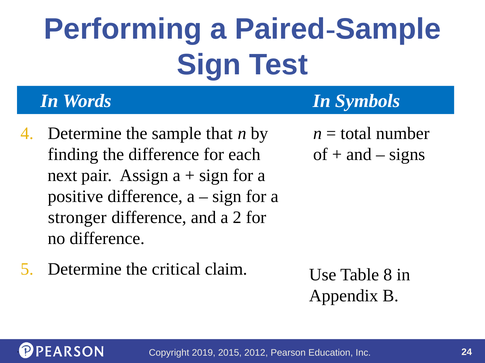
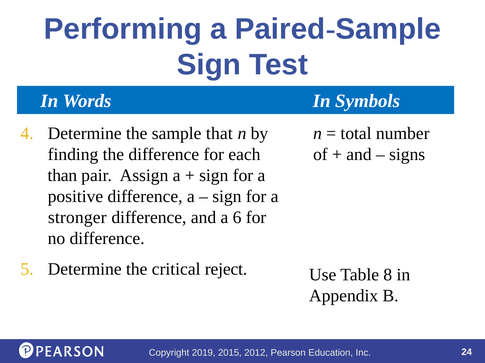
next: next -> than
2: 2 -> 6
claim: claim -> reject
